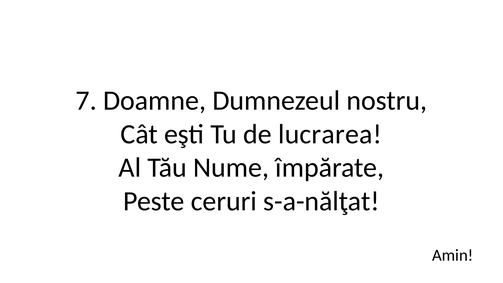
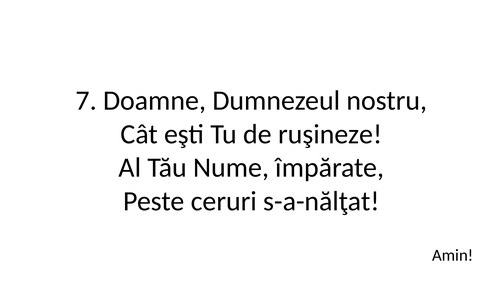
lucrarea: lucrarea -> ruşineze
